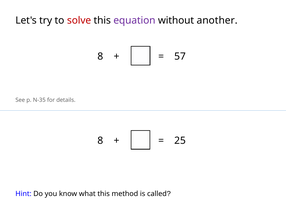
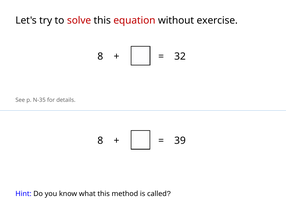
equation colour: purple -> red
another: another -> exercise
57: 57 -> 32
25: 25 -> 39
